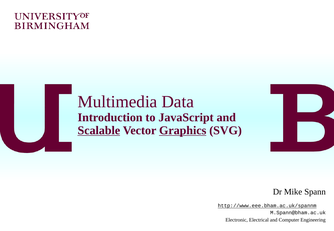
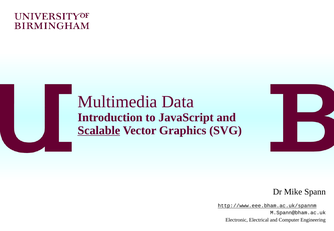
Graphics underline: present -> none
